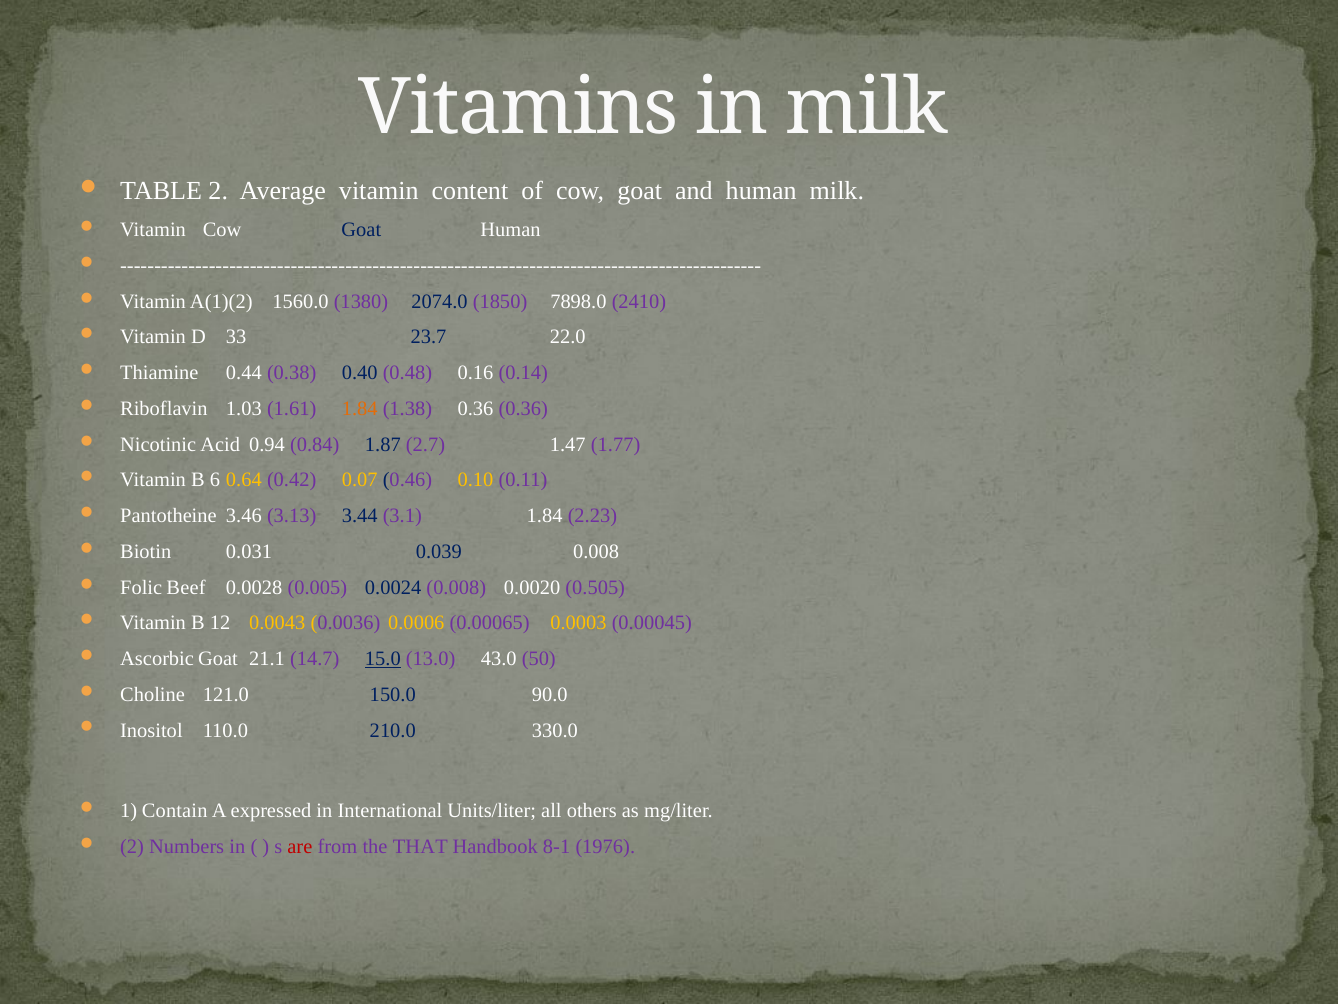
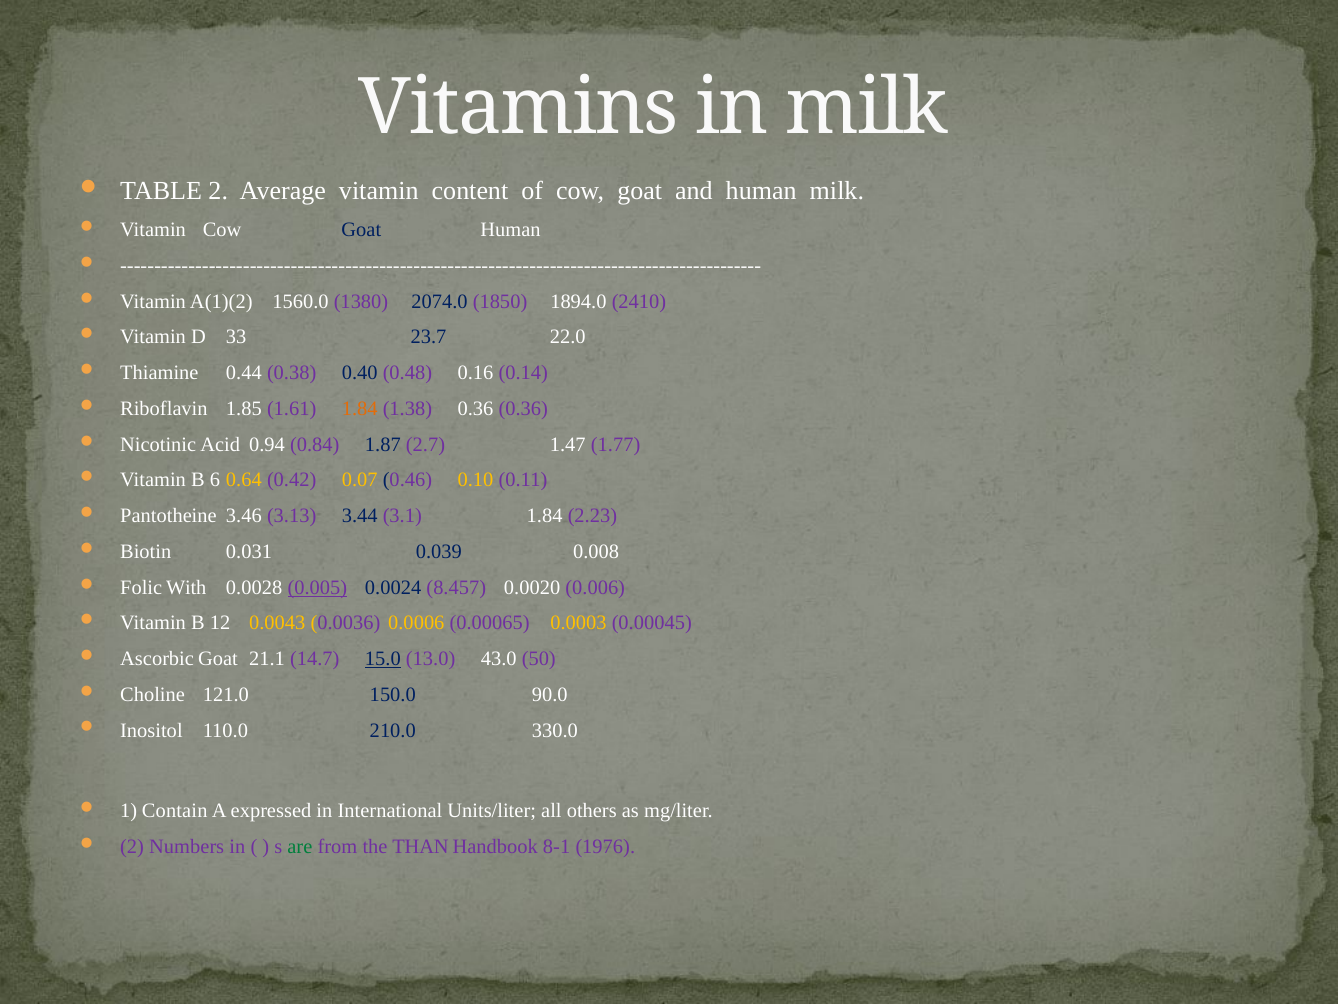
7898.0: 7898.0 -> 1894.0
1.03: 1.03 -> 1.85
Beef: Beef -> With
0.005 underline: none -> present
0.0024 0.008: 0.008 -> 8.457
0.505: 0.505 -> 0.006
are colour: red -> green
THAT: THAT -> THAN
